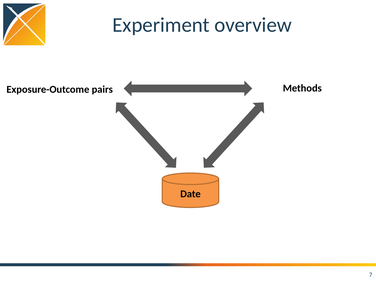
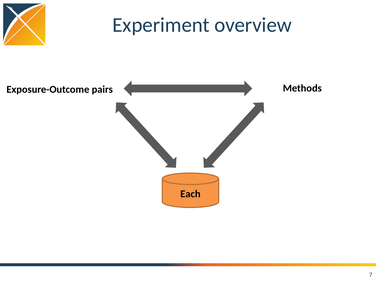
Date: Date -> Each
